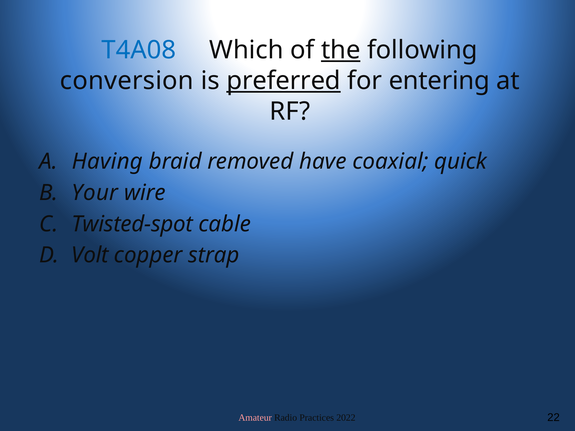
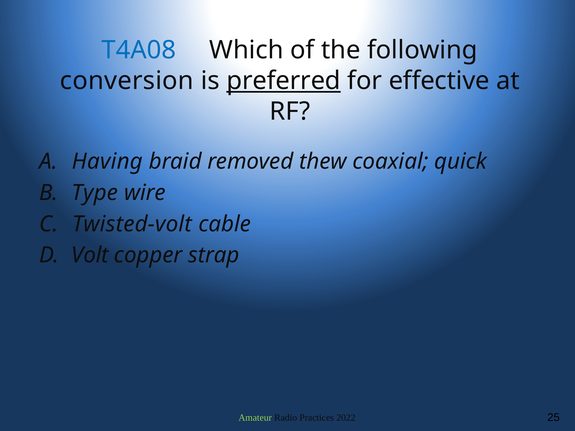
the underline: present -> none
entering: entering -> effective
have: have -> thew
Your: Your -> Type
Twisted-spot: Twisted-spot -> Twisted-volt
Amateur colour: pink -> light green
22: 22 -> 25
